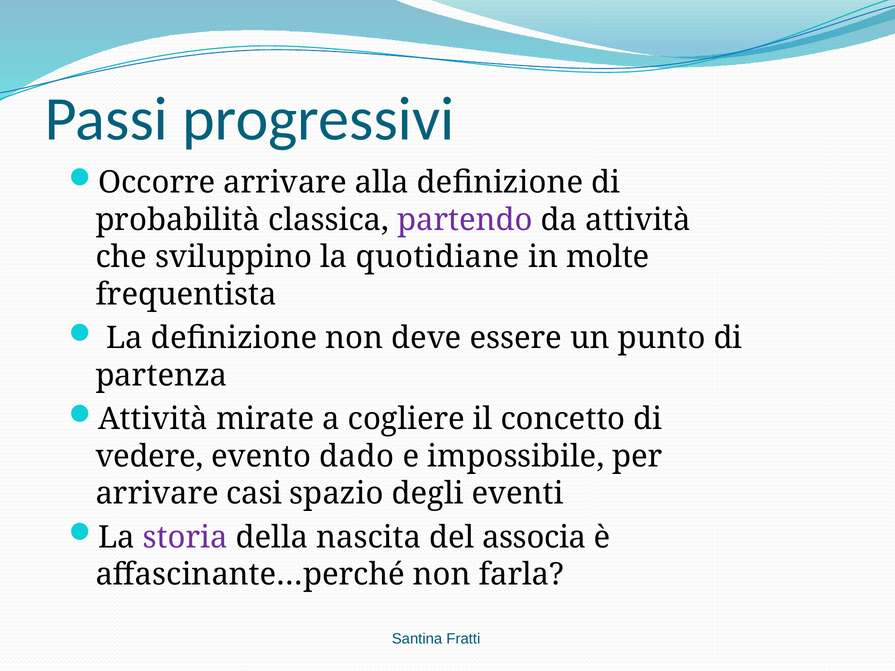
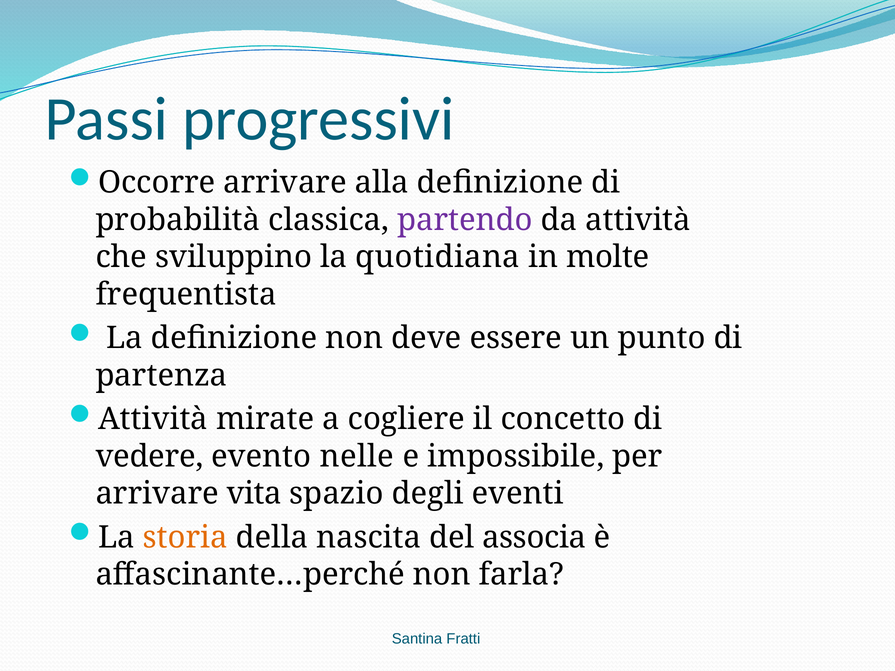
quotidiane: quotidiane -> quotidiana
dado: dado -> nelle
casi: casi -> vita
storia colour: purple -> orange
